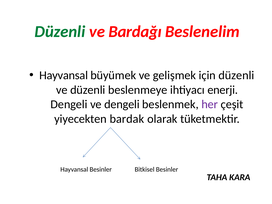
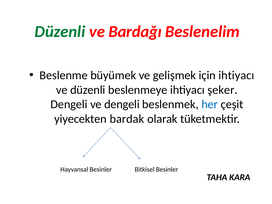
Hayvansal at (64, 75): Hayvansal -> Beslenme
için düzenli: düzenli -> ihtiyacı
enerji: enerji -> şeker
her colour: purple -> blue
